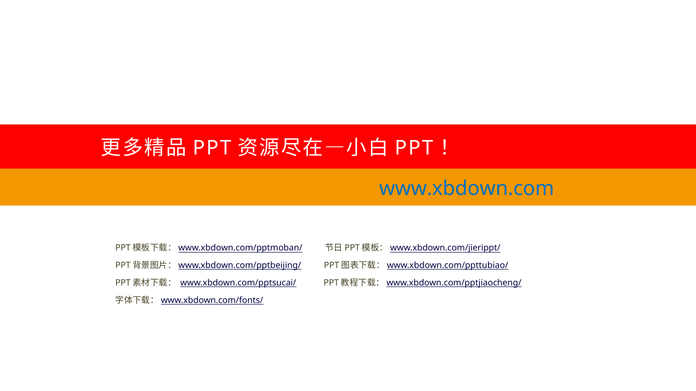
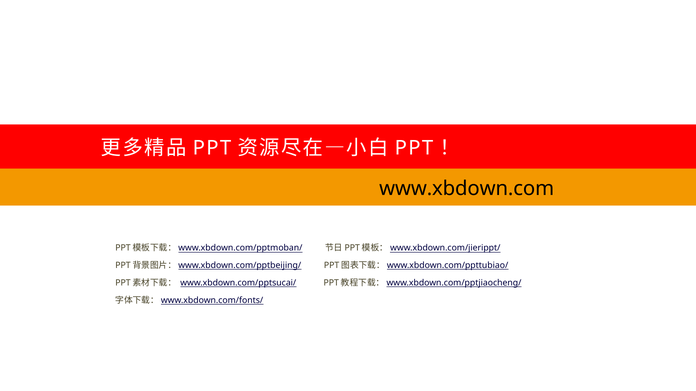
www.xbdown.com colour: blue -> black
